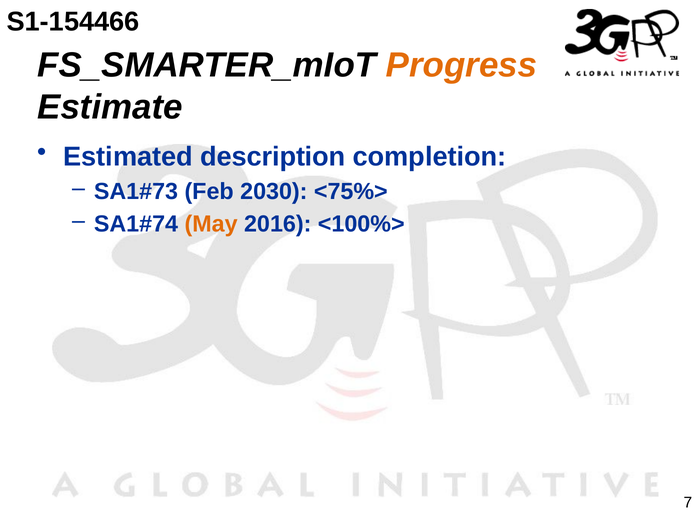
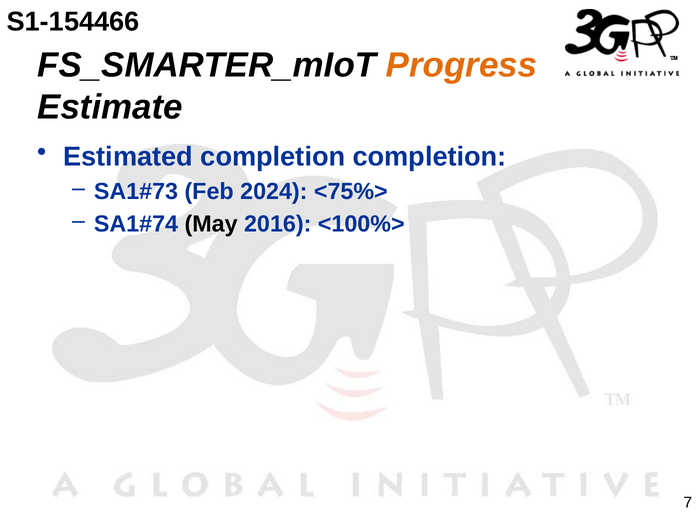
Estimated description: description -> completion
2030: 2030 -> 2024
May colour: orange -> black
